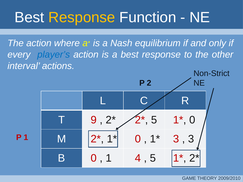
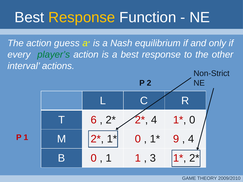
where: where -> guess
player’s colour: blue -> green
9: 9 -> 6
5 at (154, 120): 5 -> 4
3 at (176, 139): 3 -> 9
3 at (191, 139): 3 -> 4
1 4: 4 -> 1
5 at (153, 158): 5 -> 3
